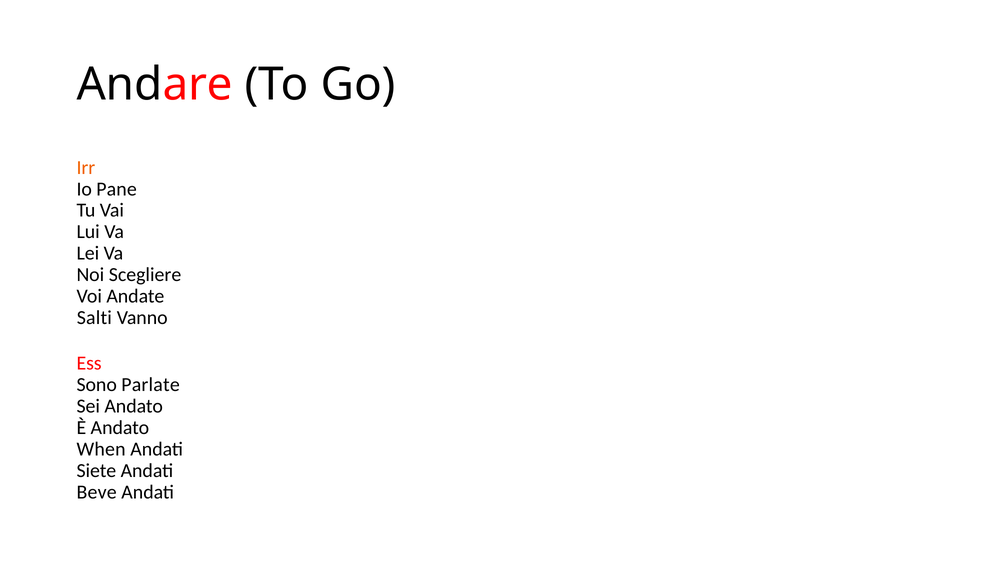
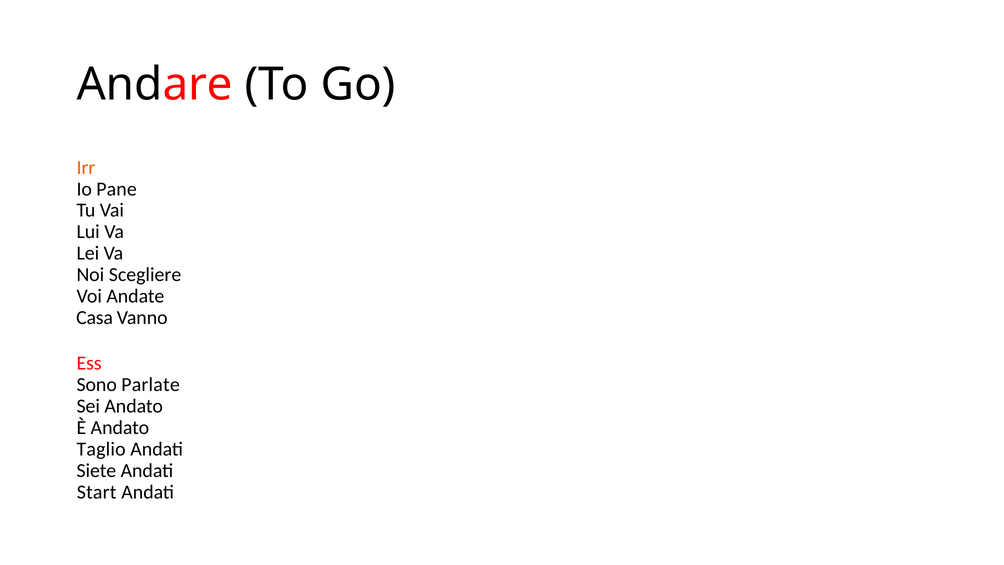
Salti: Salti -> Casa
When: When -> Taglio
Beve: Beve -> Start
